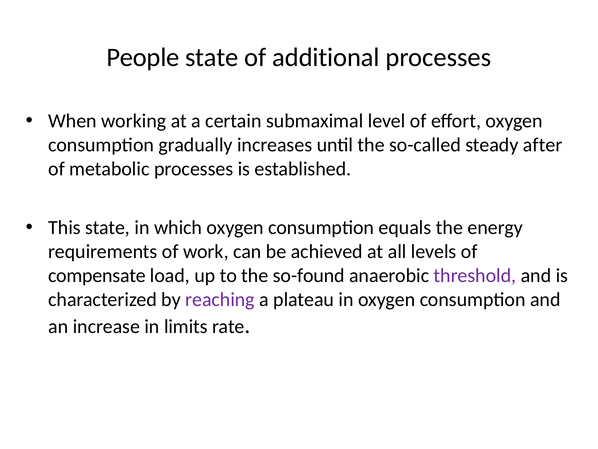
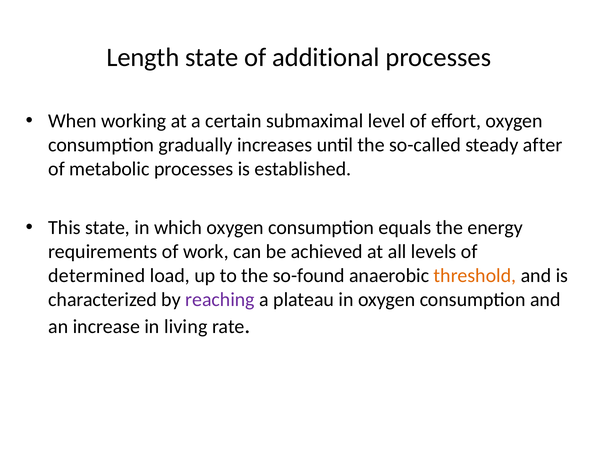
People: People -> Length
compensate: compensate -> determined
threshold colour: purple -> orange
limits: limits -> living
